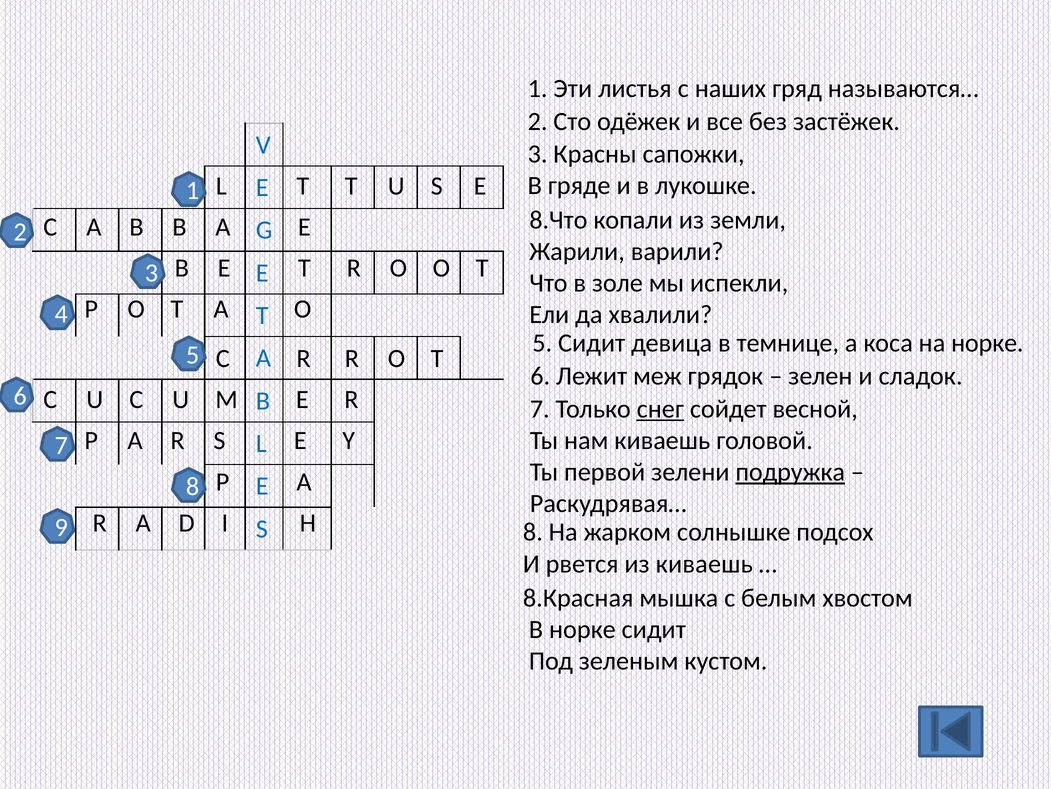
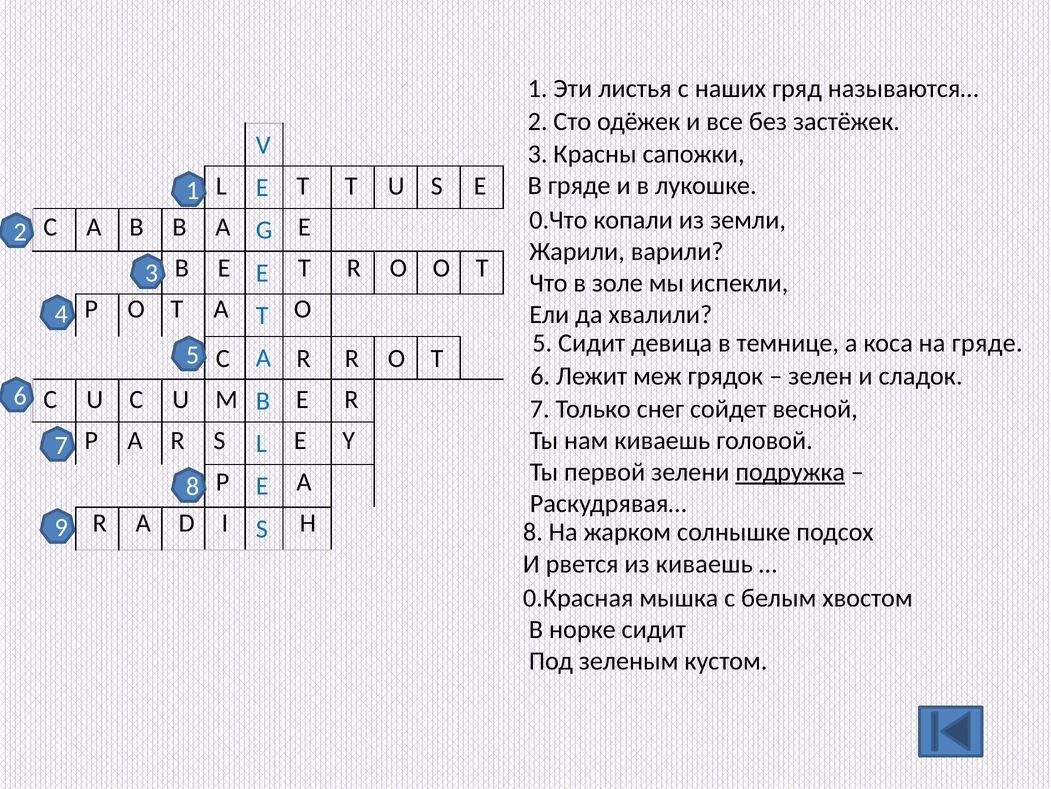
8.Что: 8.Что -> 0.Что
на норке: норке -> гряде
снег underline: present -> none
8.Красная: 8.Красная -> 0.Красная
